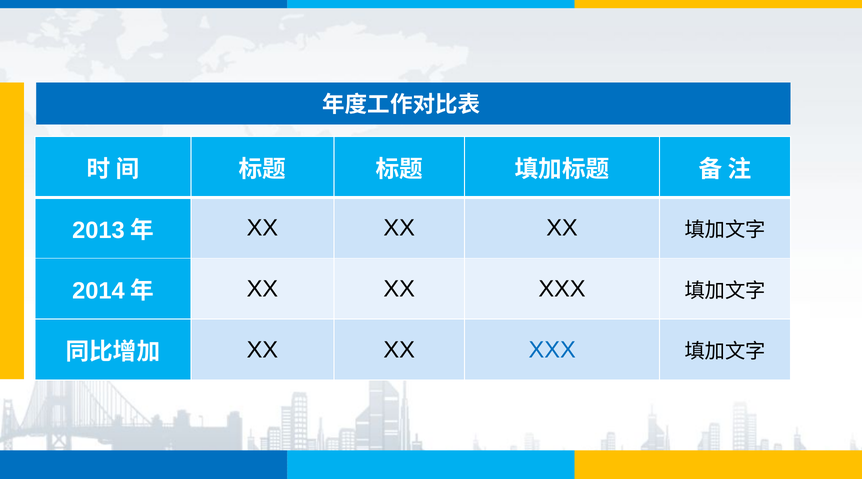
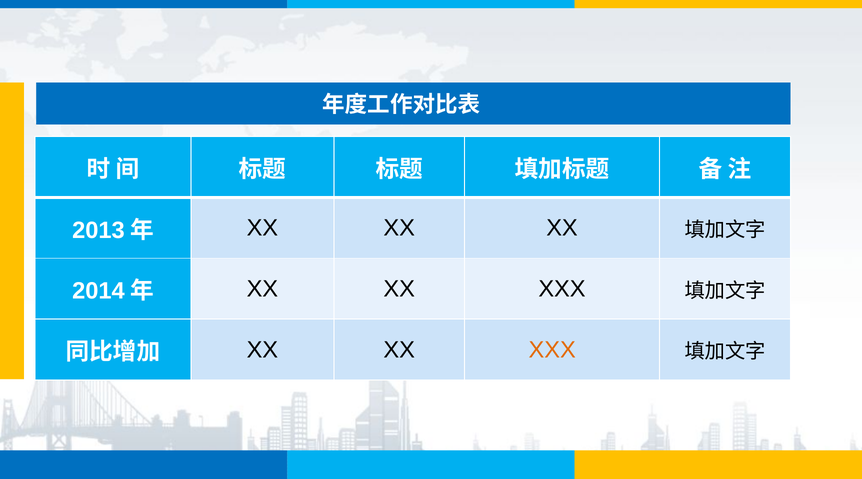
XXX at (552, 350) colour: blue -> orange
